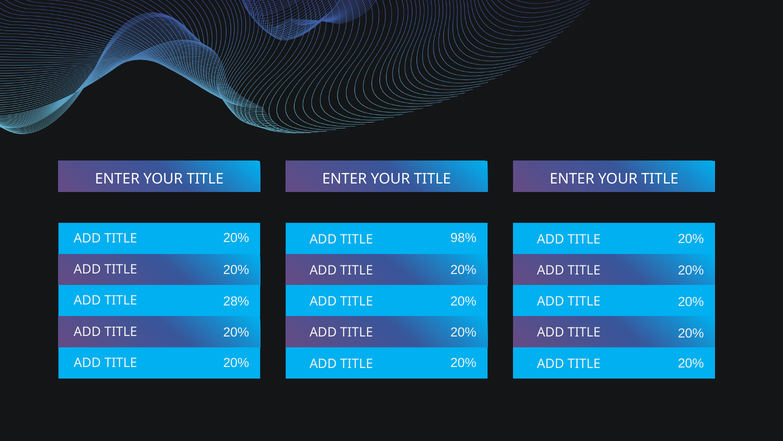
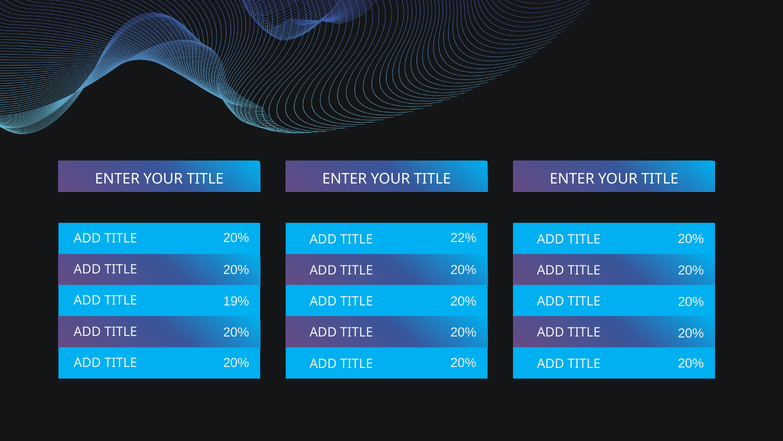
98%: 98% -> 22%
28%: 28% -> 19%
